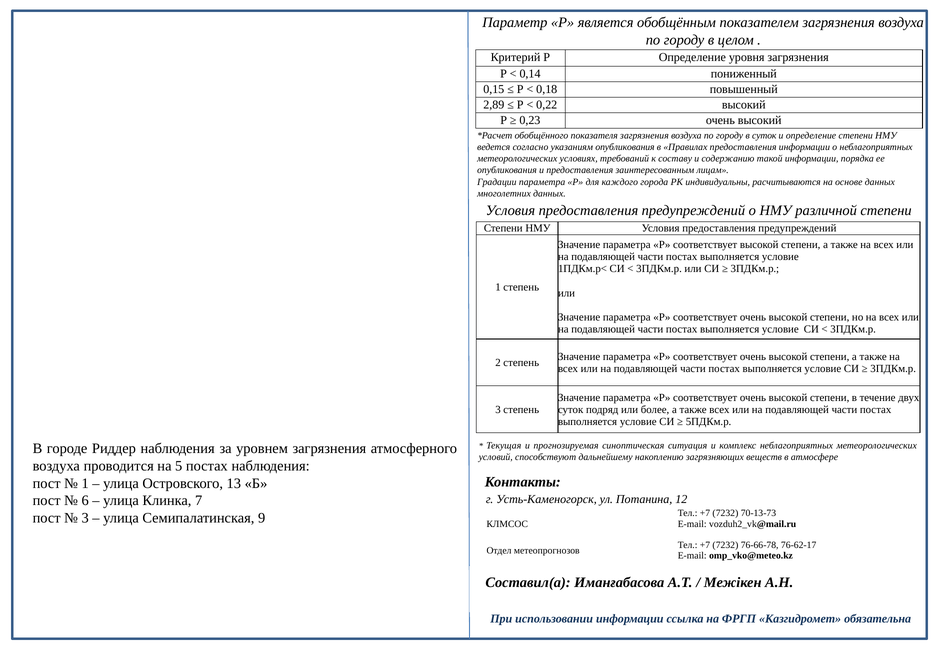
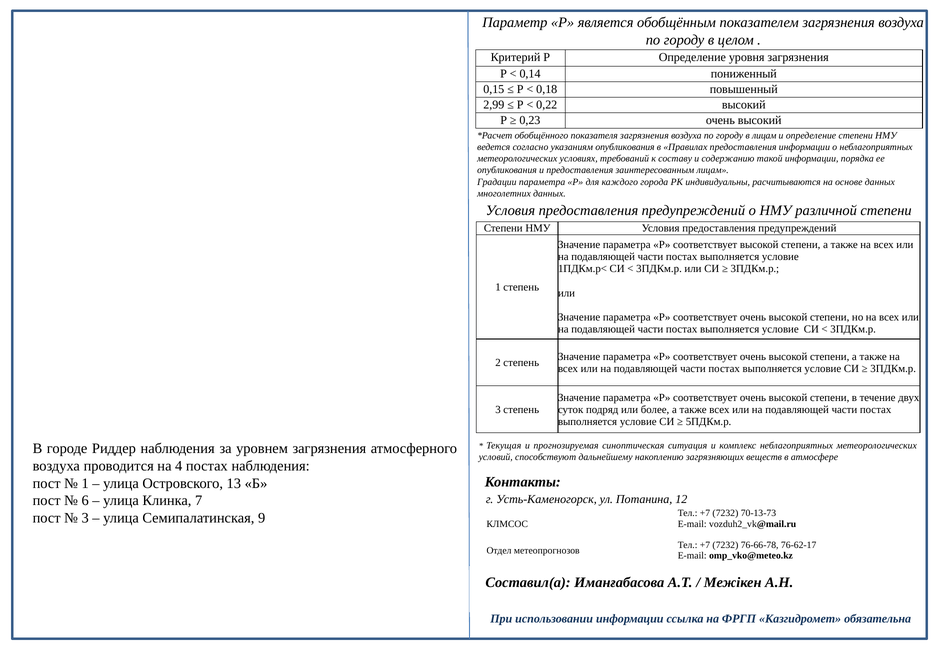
2,89: 2,89 -> 2,99
в суток: суток -> лицам
5: 5 -> 4
